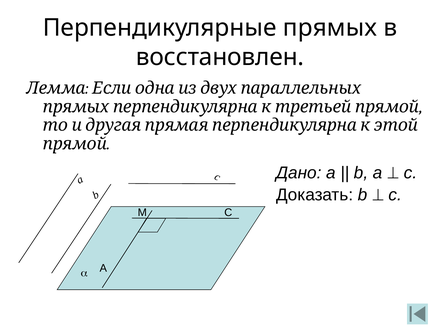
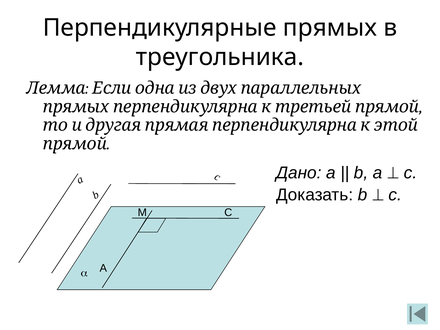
восстановлен: восстановлен -> треугольника
